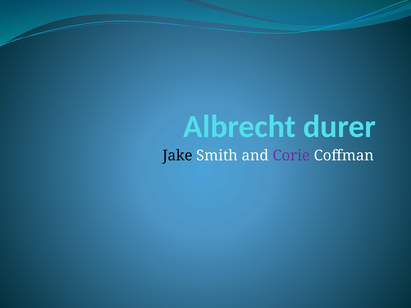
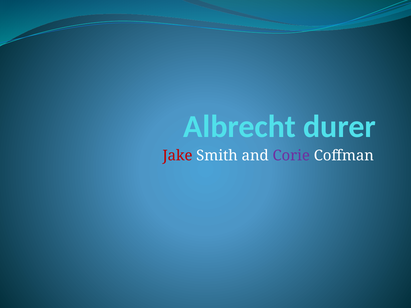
Jake colour: black -> red
